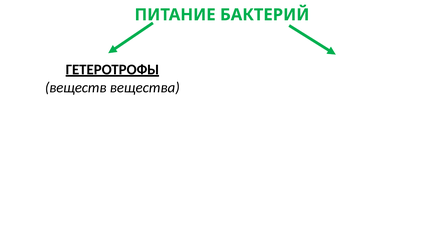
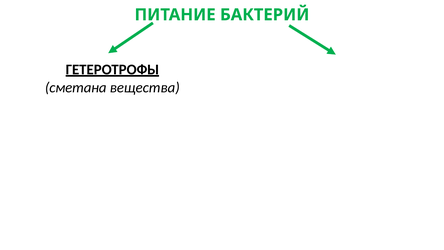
веществ: веществ -> сметана
